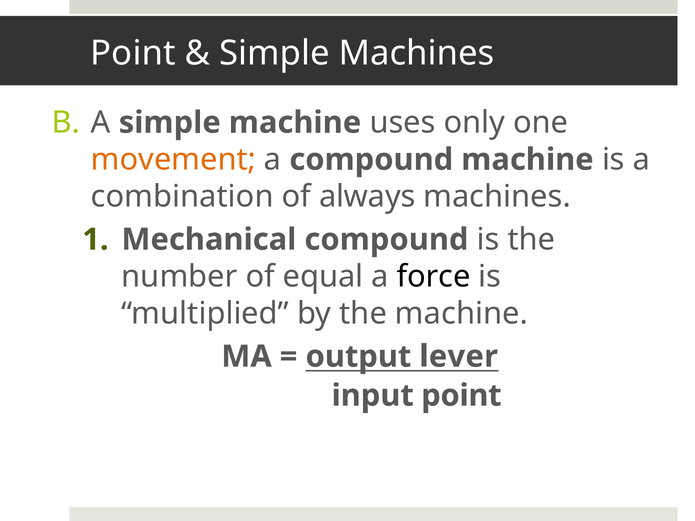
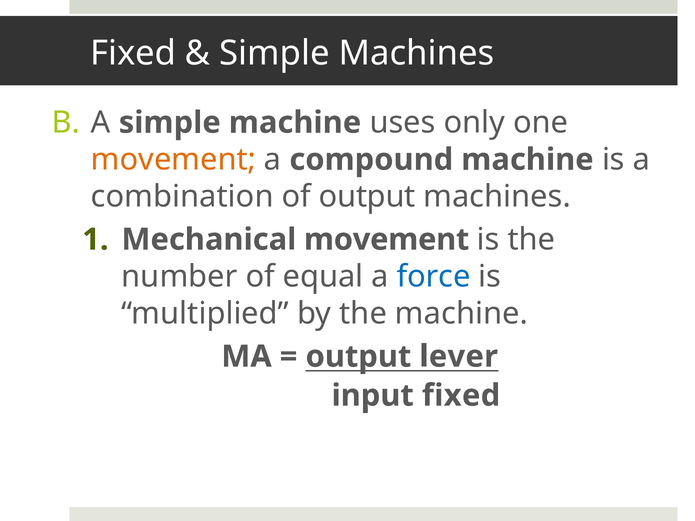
Point at (133, 53): Point -> Fixed
of always: always -> output
Mechanical compound: compound -> movement
force colour: black -> blue
input point: point -> fixed
